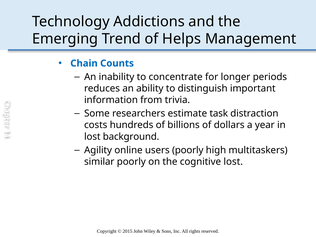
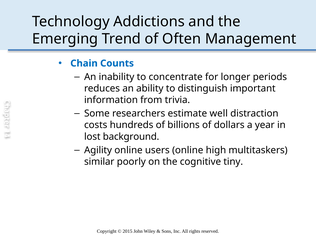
Helps: Helps -> Often
task: task -> well
users poorly: poorly -> online
cognitive lost: lost -> tiny
